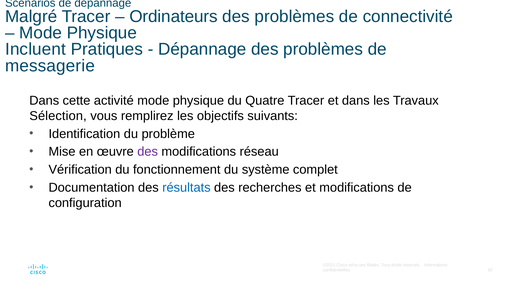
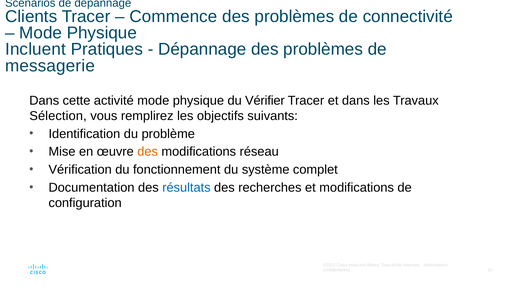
Malgré: Malgré -> Clients
Ordinateurs: Ordinateurs -> Commence
Quatre: Quatre -> Vérifier
des at (148, 152) colour: purple -> orange
